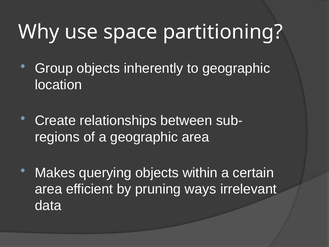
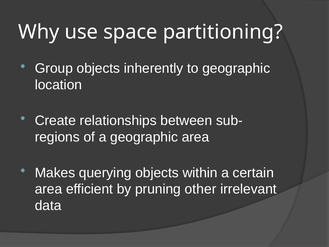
ways: ways -> other
